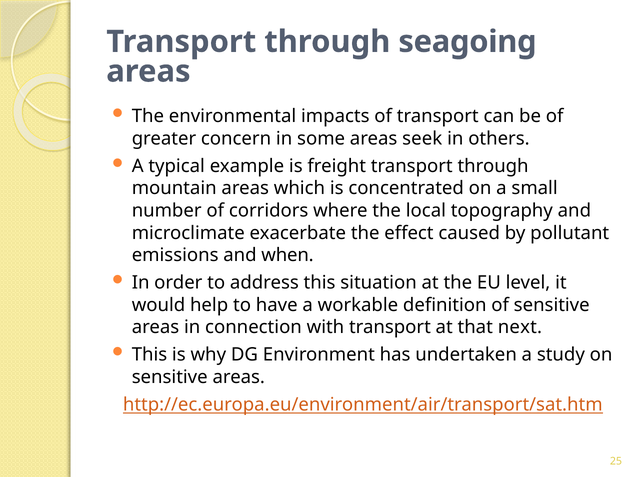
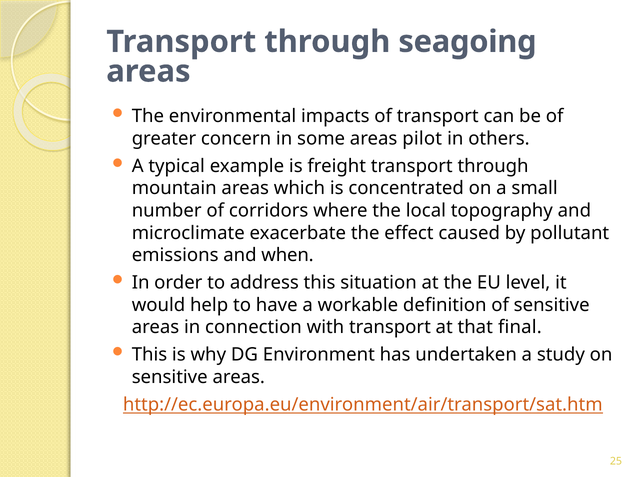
seek: seek -> pilot
next: next -> final
